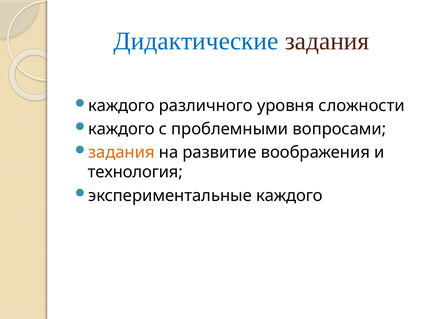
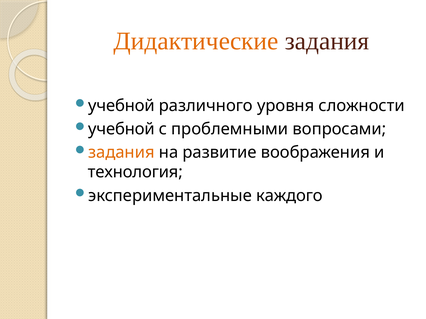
Дидактические colour: blue -> orange
каждого at (121, 106): каждого -> учебной
каждого at (121, 129): каждого -> учебной
